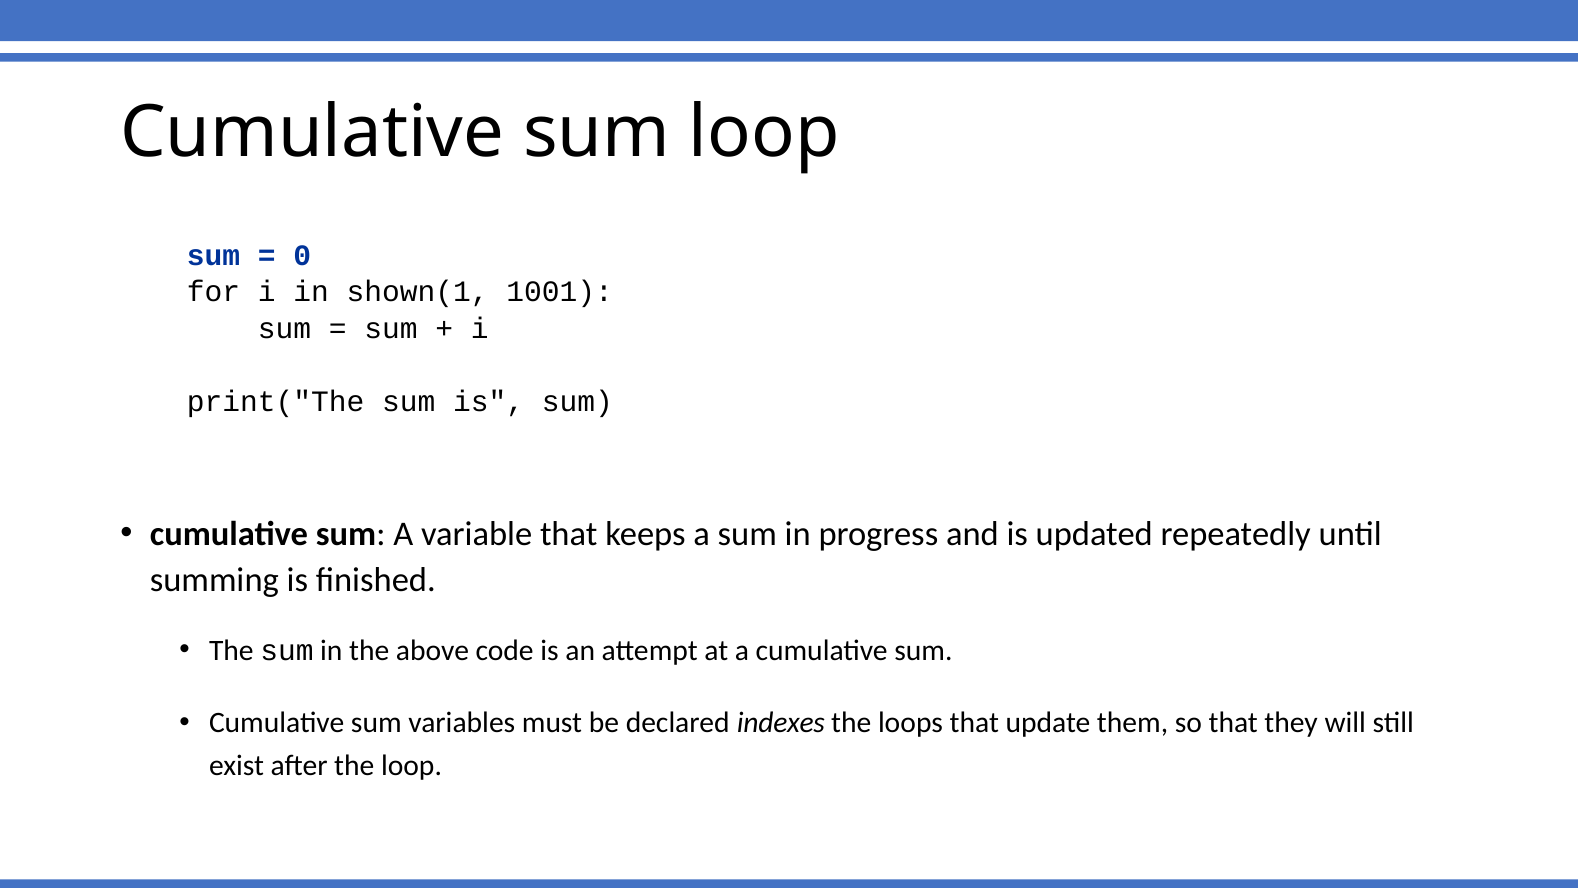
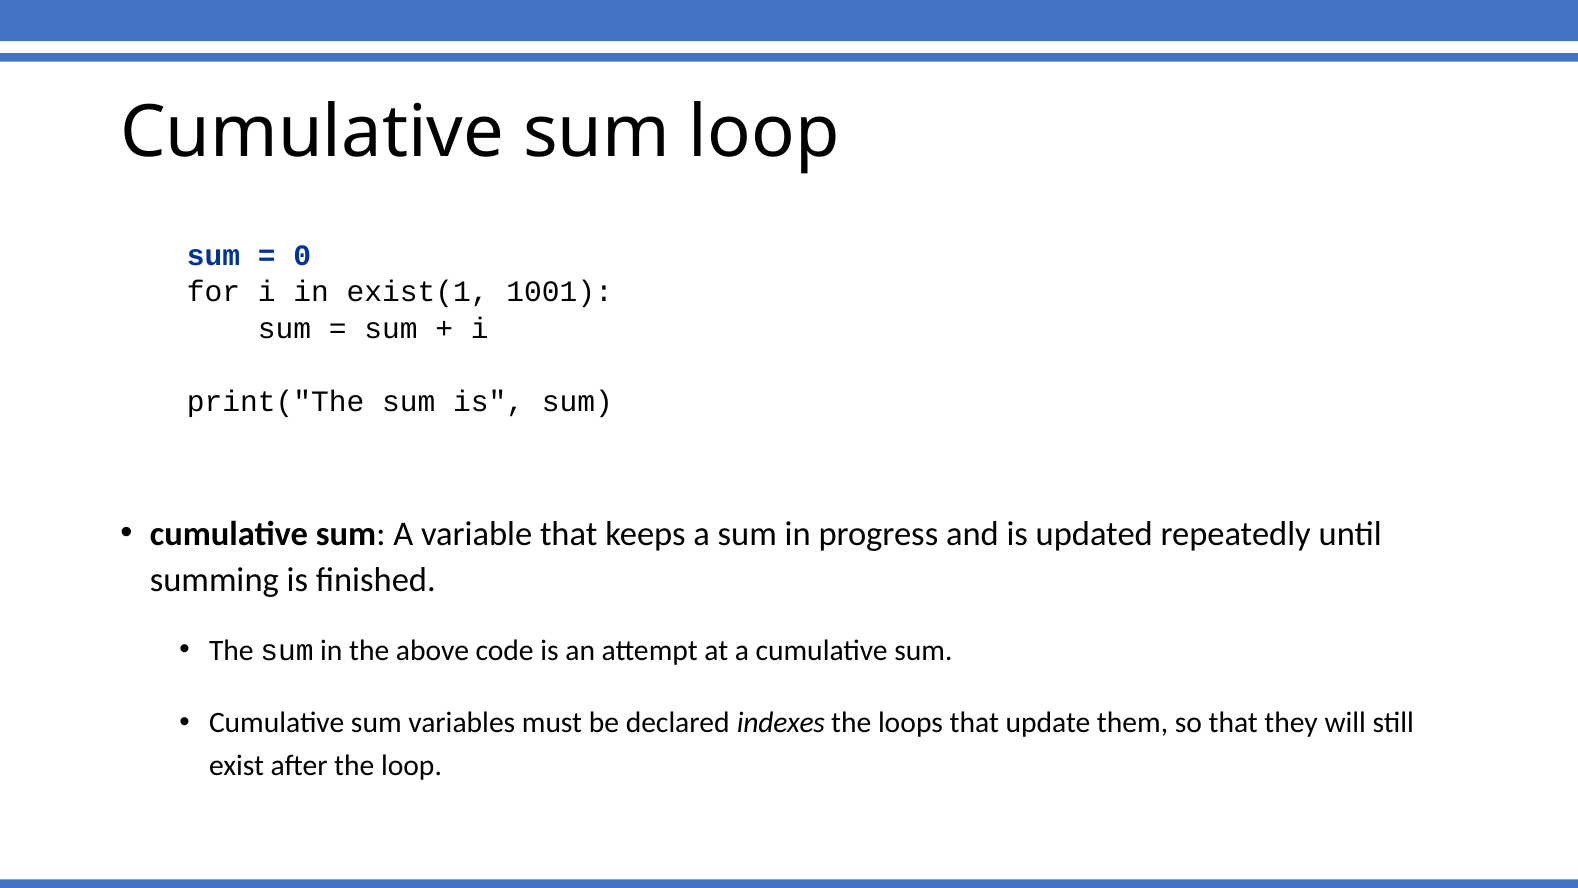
shown(1: shown(1 -> exist(1
